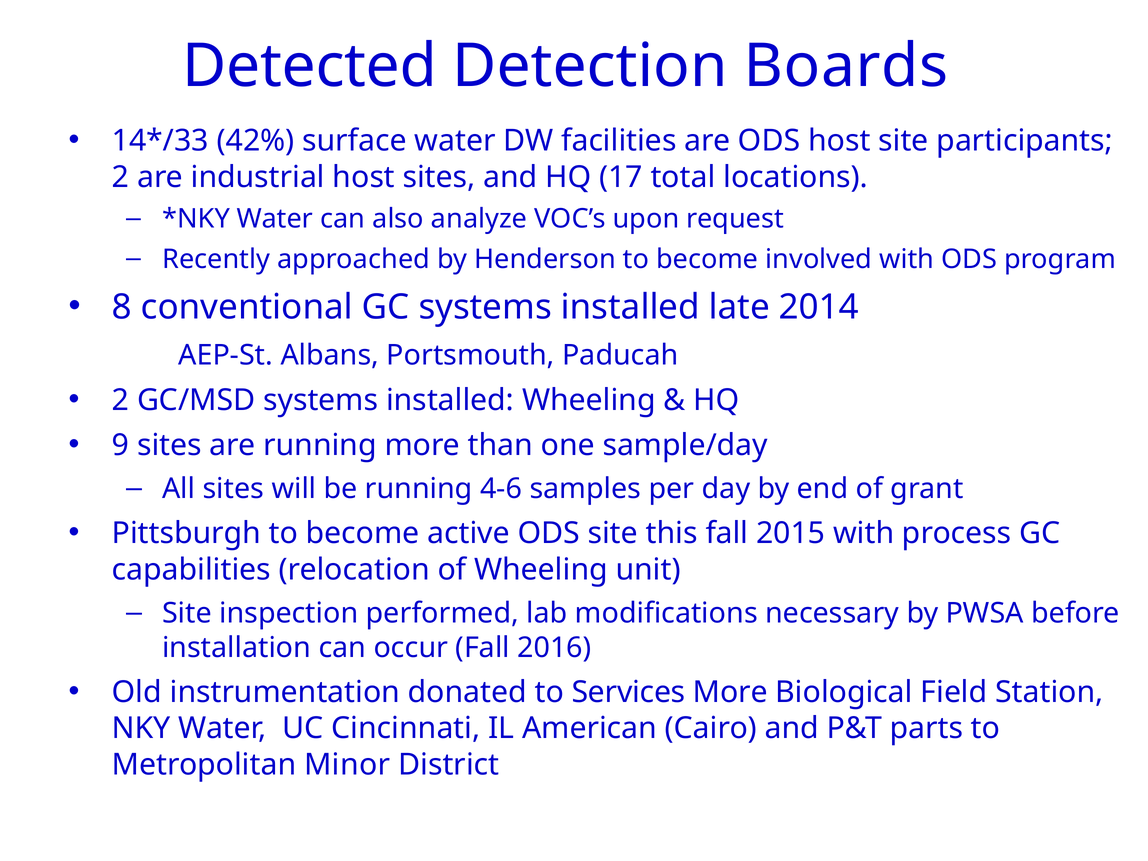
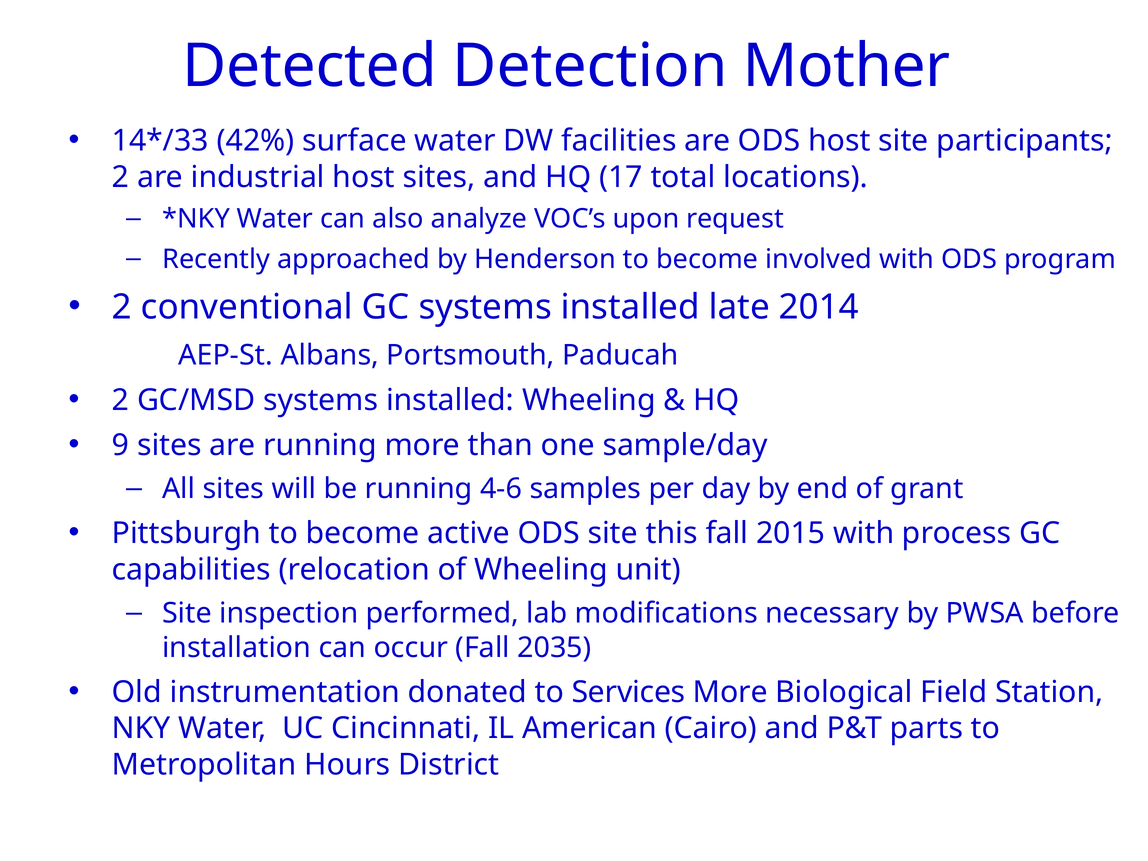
Boards: Boards -> Mother
8 at (122, 307): 8 -> 2
2016: 2016 -> 2035
Minor: Minor -> Hours
